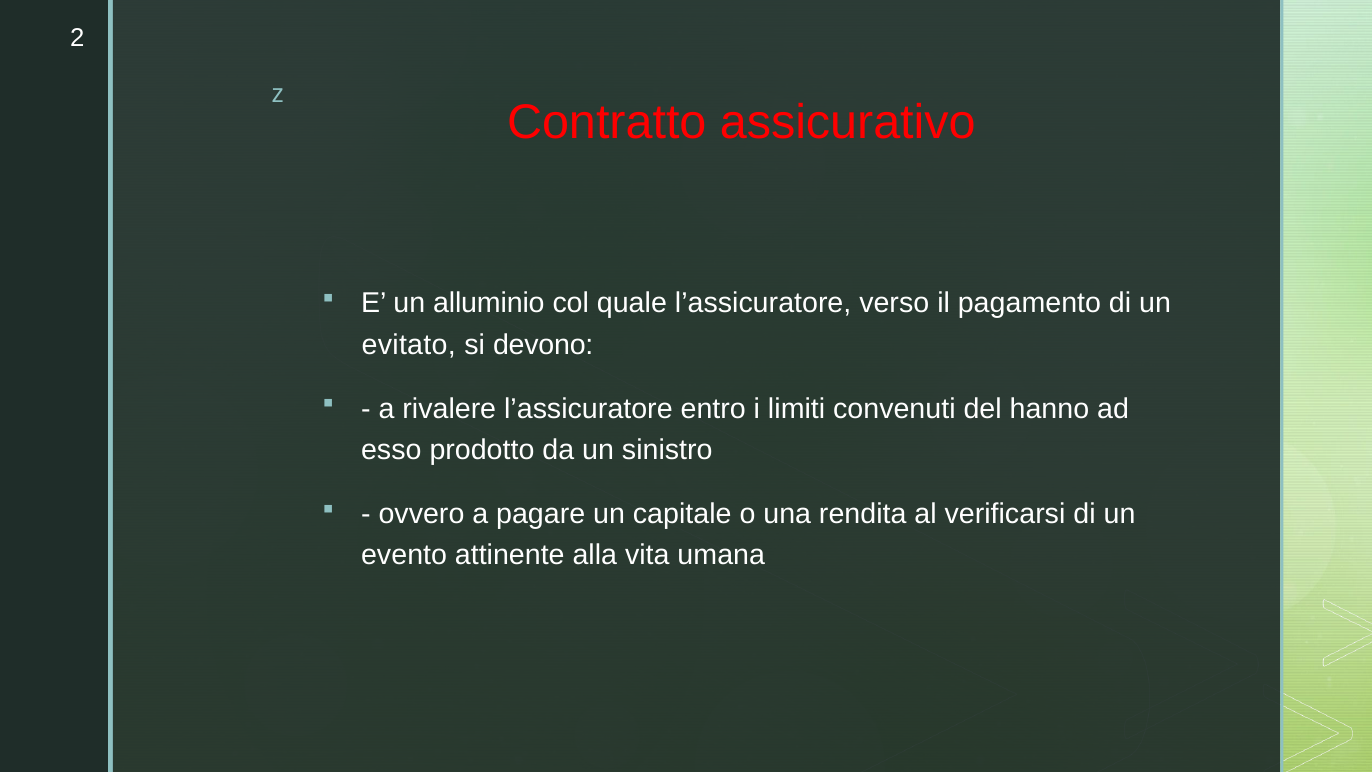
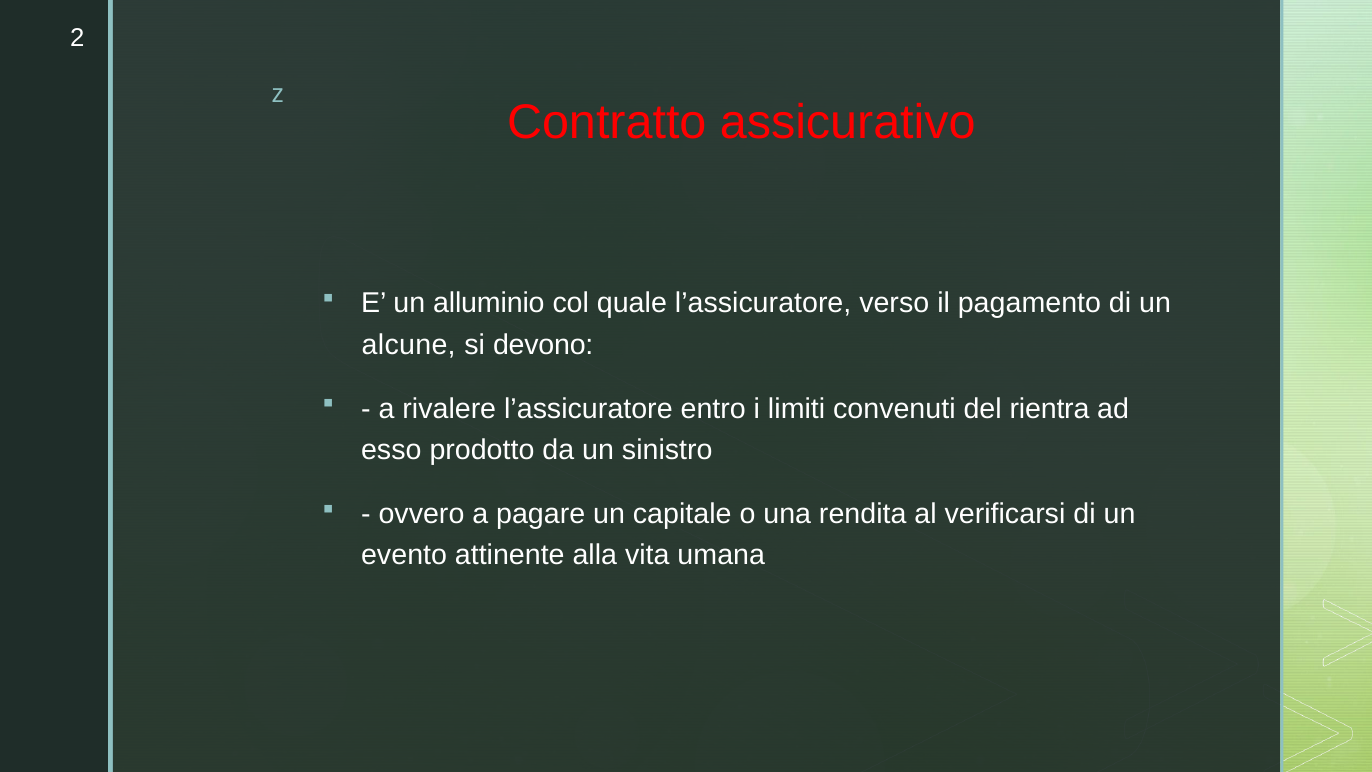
evitato: evitato -> alcune
hanno: hanno -> rientra
